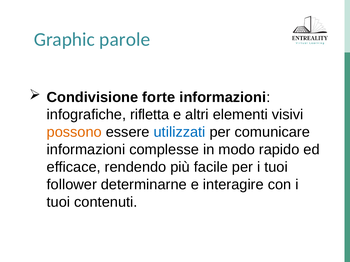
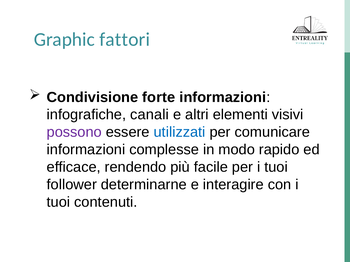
parole: parole -> fattori
rifletta: rifletta -> canali
possono colour: orange -> purple
